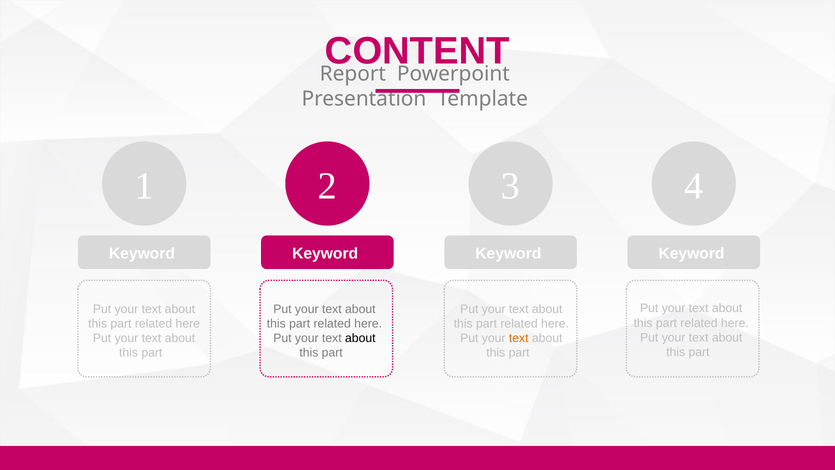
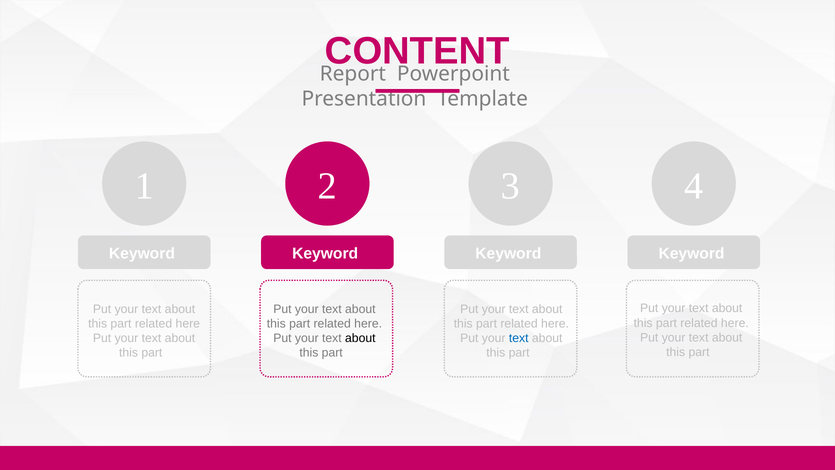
text at (519, 338) colour: orange -> blue
